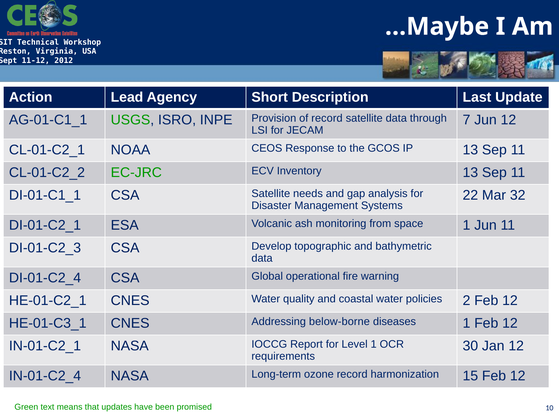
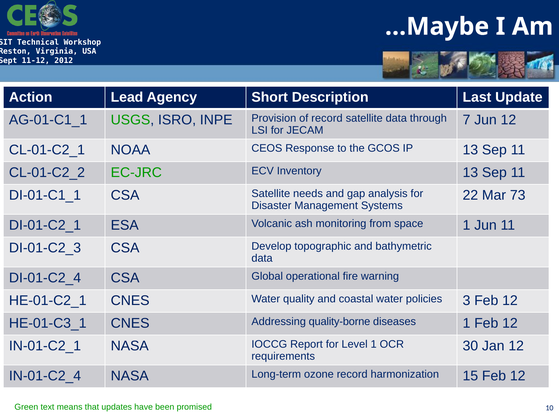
32: 32 -> 73
2: 2 -> 3
below-borne: below-borne -> quality-borne
